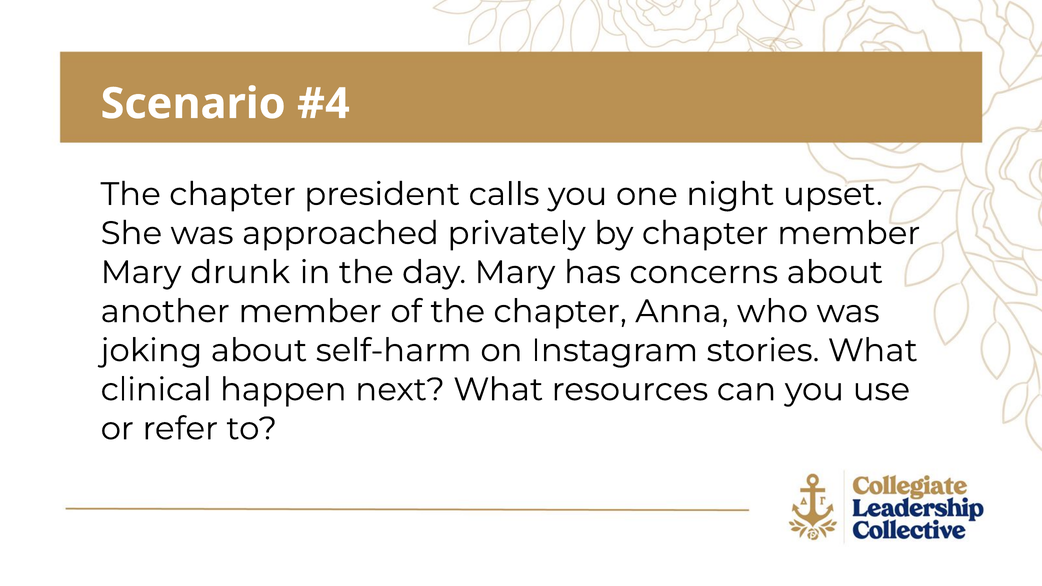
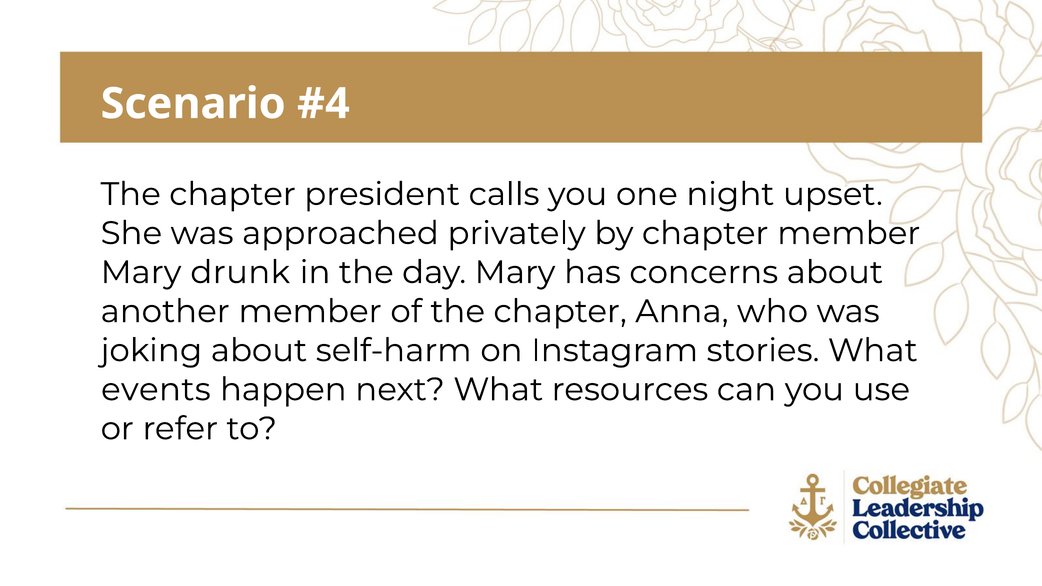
clinical: clinical -> events
